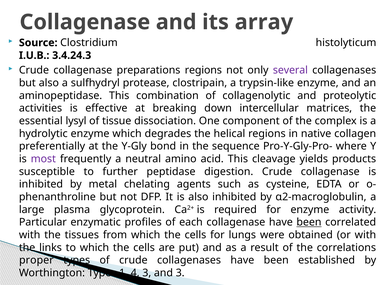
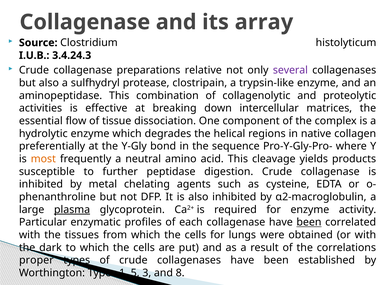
preparations regions: regions -> relative
lysyl: lysyl -> flow
most colour: purple -> orange
plasma underline: none -> present
links: links -> dark
4: 4 -> 5
and 3: 3 -> 8
